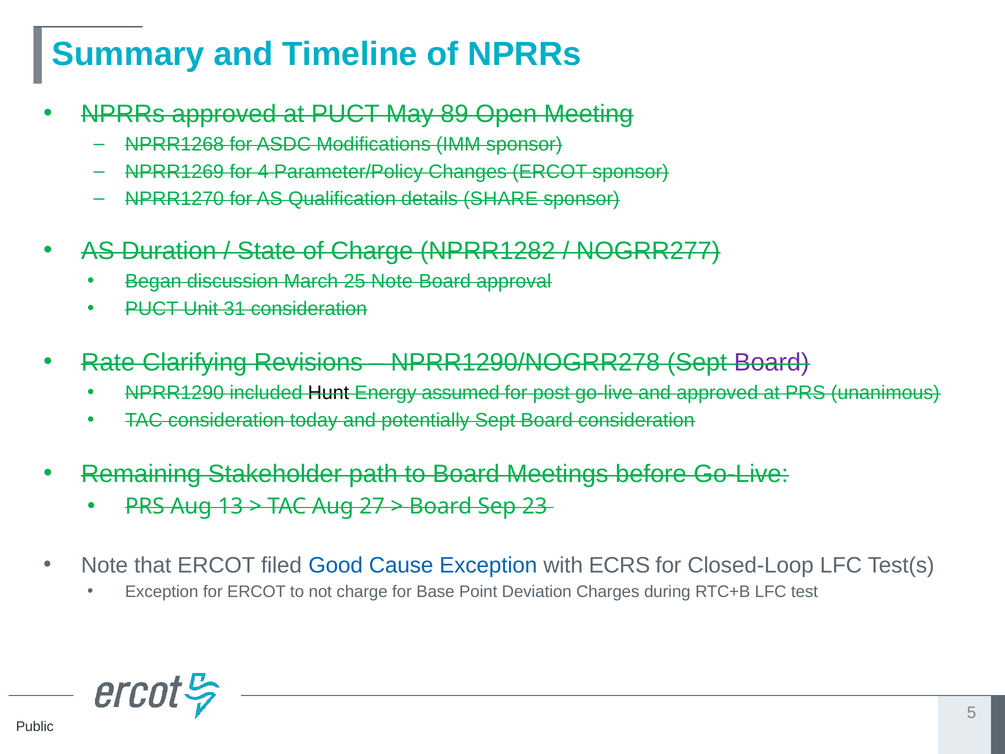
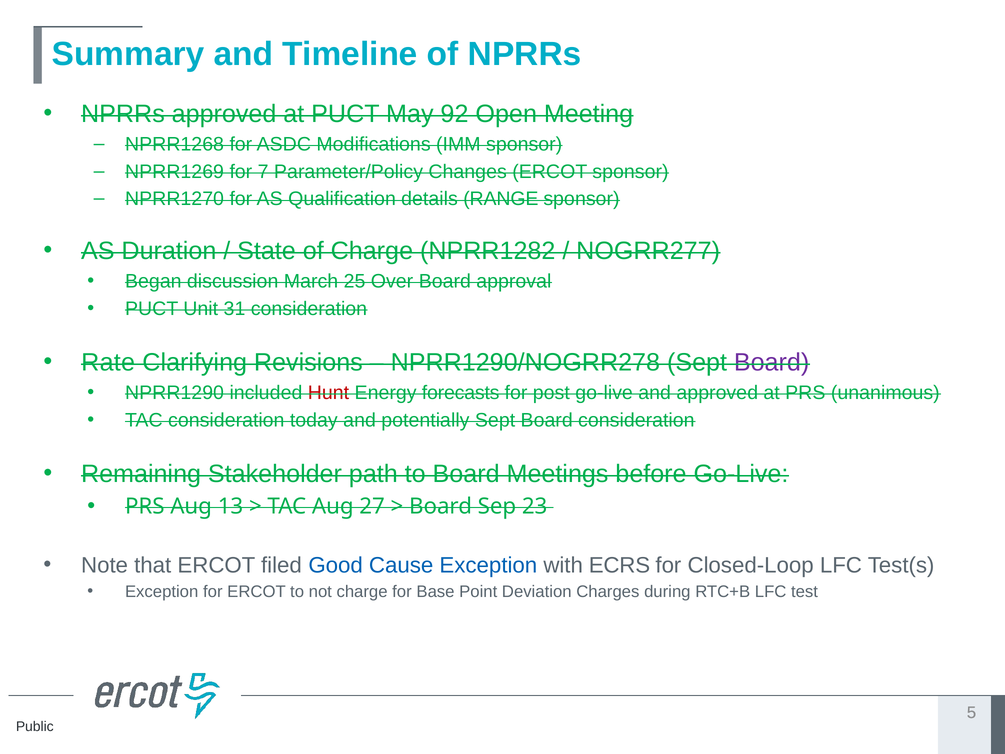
89: 89 -> 92
4: 4 -> 7
SHARE: SHARE -> RANGE
25 Note: Note -> Over
Hunt colour: black -> red
assumed: assumed -> forecasts
